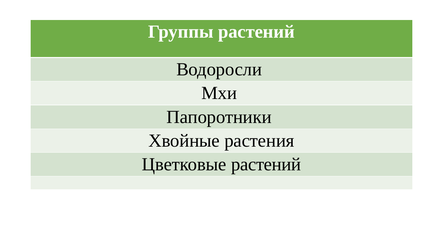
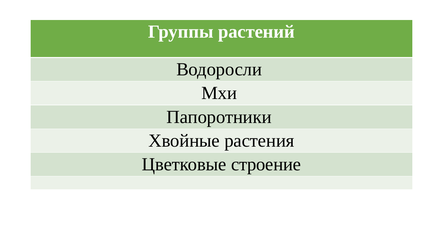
Цветковые растений: растений -> строение
